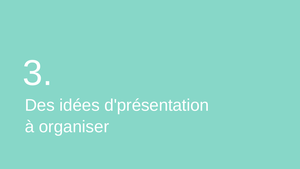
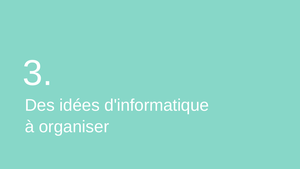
d'présentation: d'présentation -> d'informatique
